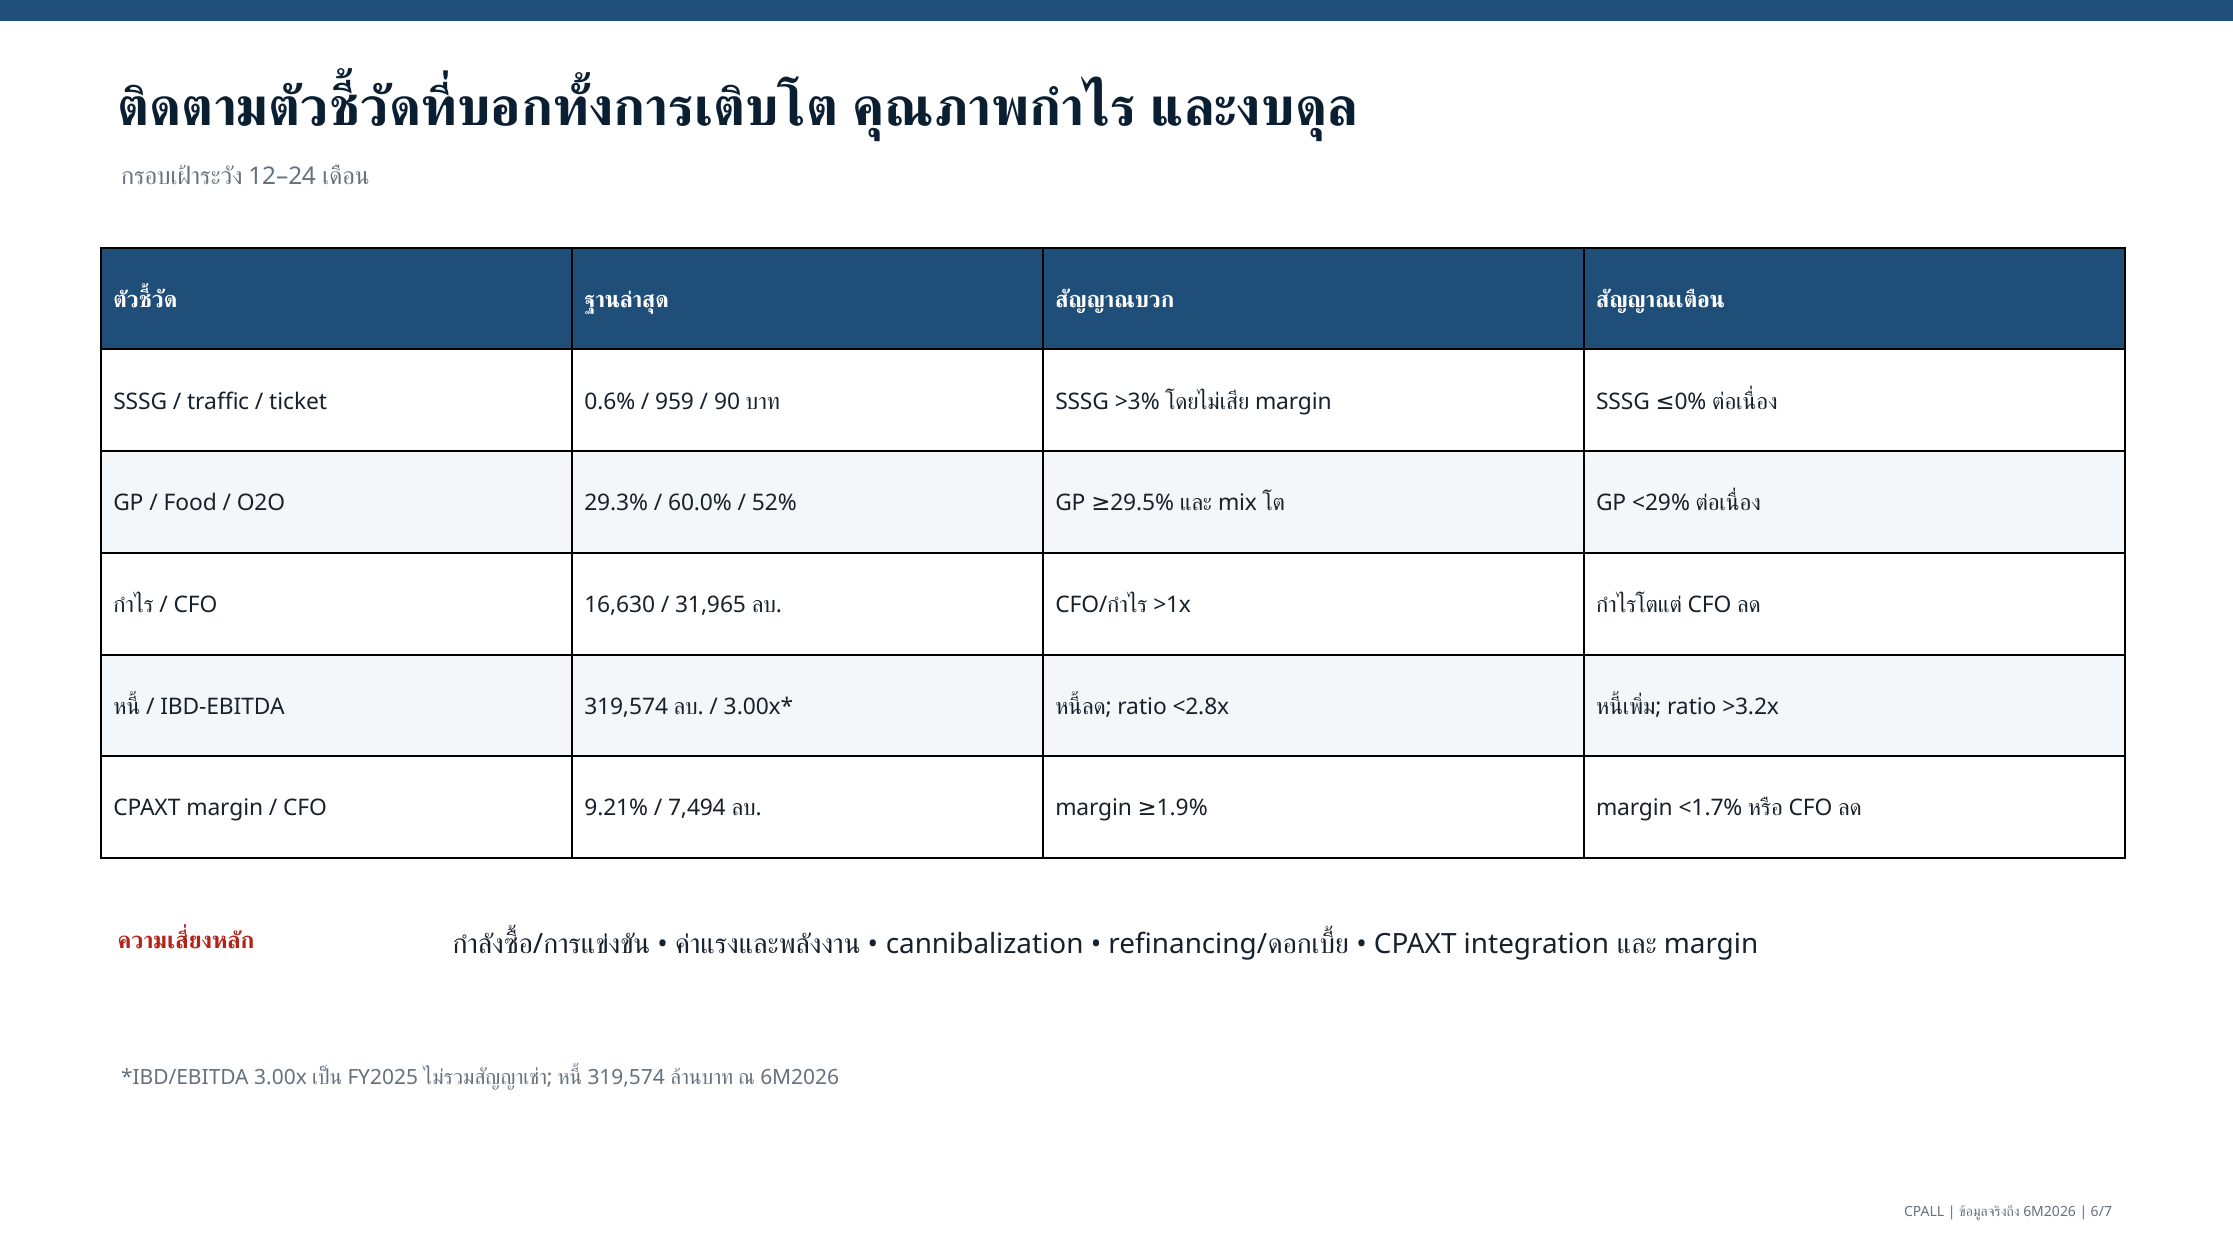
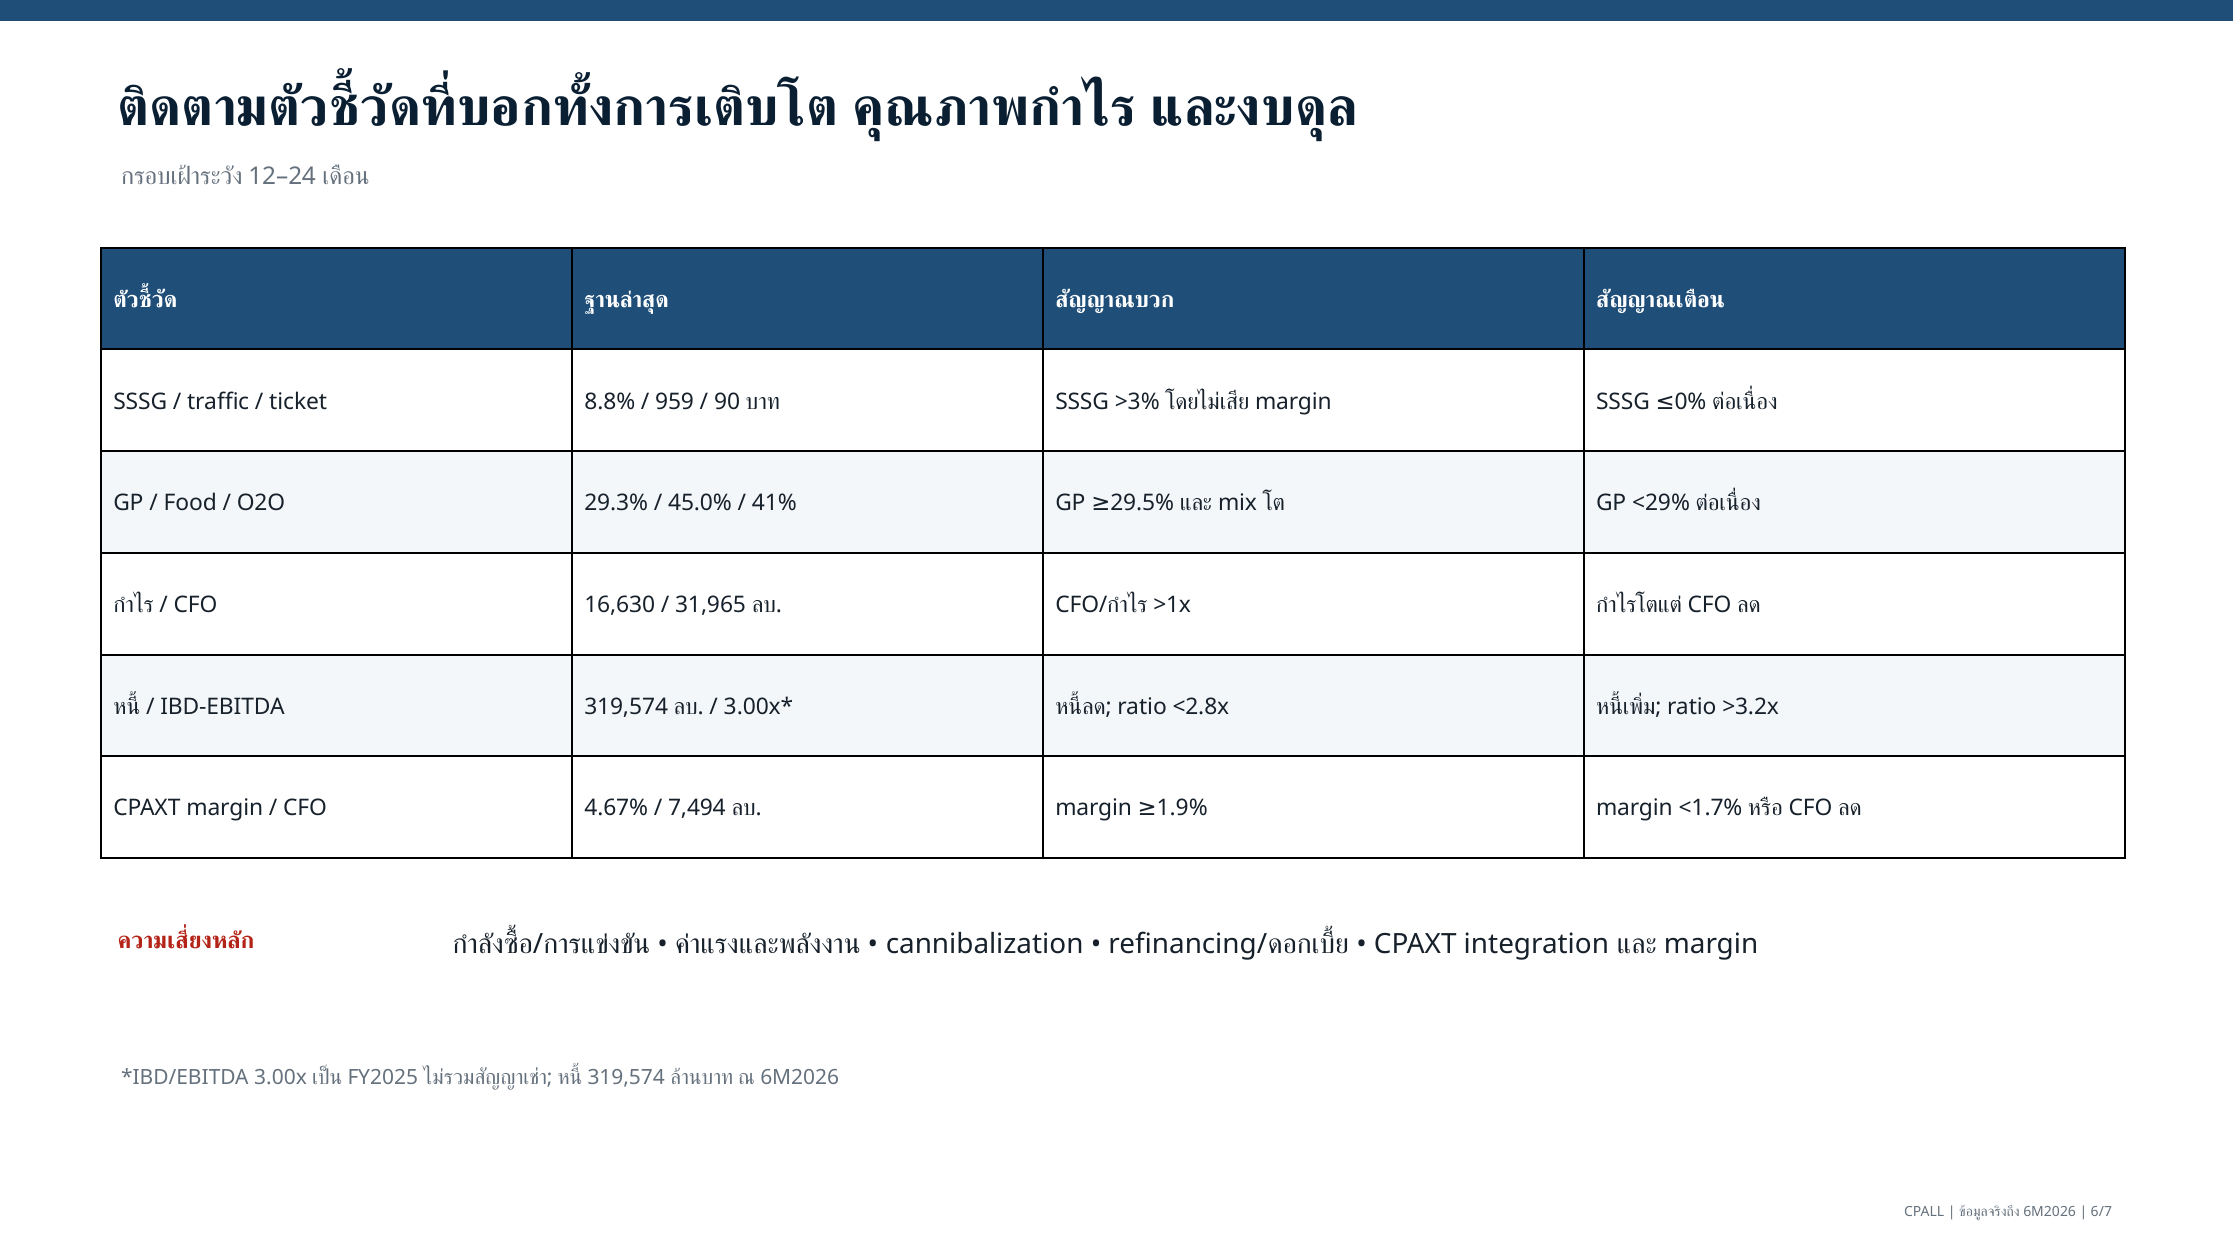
0.6%: 0.6% -> 8.8%
60.0%: 60.0% -> 45.0%
52%: 52% -> 41%
9.21%: 9.21% -> 4.67%
